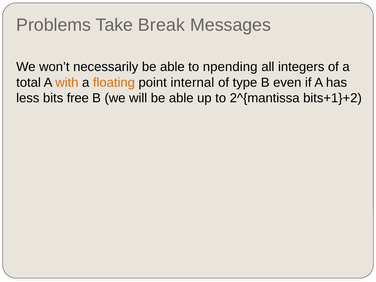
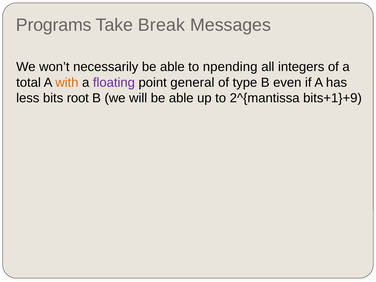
Problems: Problems -> Programs
floating colour: orange -> purple
internal: internal -> general
free: free -> root
bits+1}+2: bits+1}+2 -> bits+1}+9
